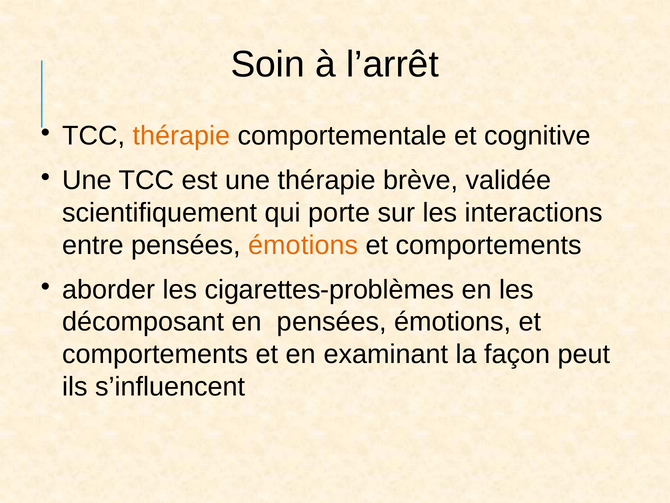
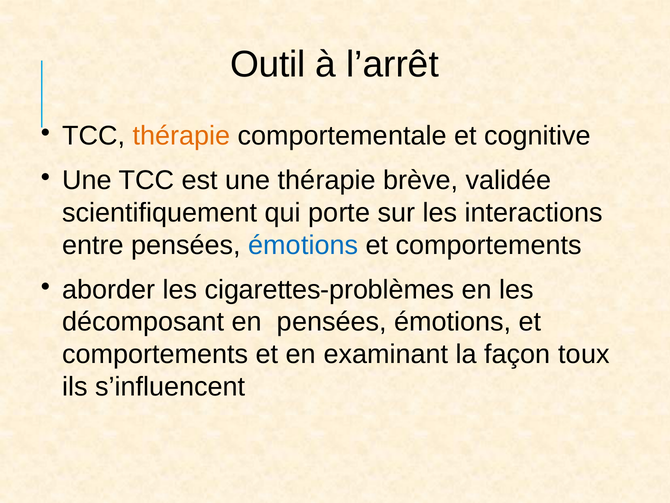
Soin: Soin -> Outil
émotions at (303, 245) colour: orange -> blue
peut: peut -> toux
